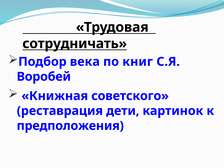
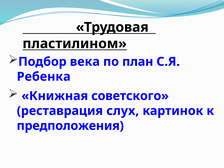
сотрудничать: сотрудничать -> пластилином
книг: книг -> план
Воробей: Воробей -> Ребенка
дети: дети -> слух
